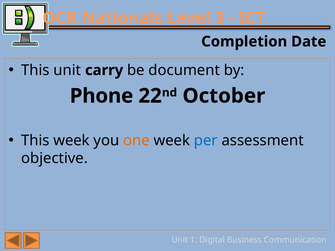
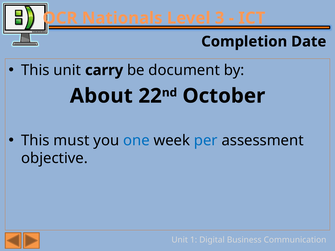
Phone: Phone -> About
This week: week -> must
one colour: orange -> blue
